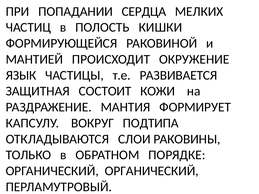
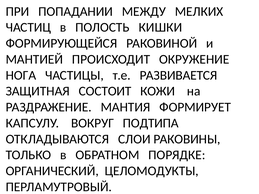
СЕРДЦА: СЕРДЦА -> МЕЖДУ
ЯЗЫК: ЯЗЫК -> НОГА
ОРГАНИЧЕСКИЙ ОРГАНИЧЕСКИЙ: ОРГАНИЧЕСКИЙ -> ЦЕЛОМОДУКТЫ
